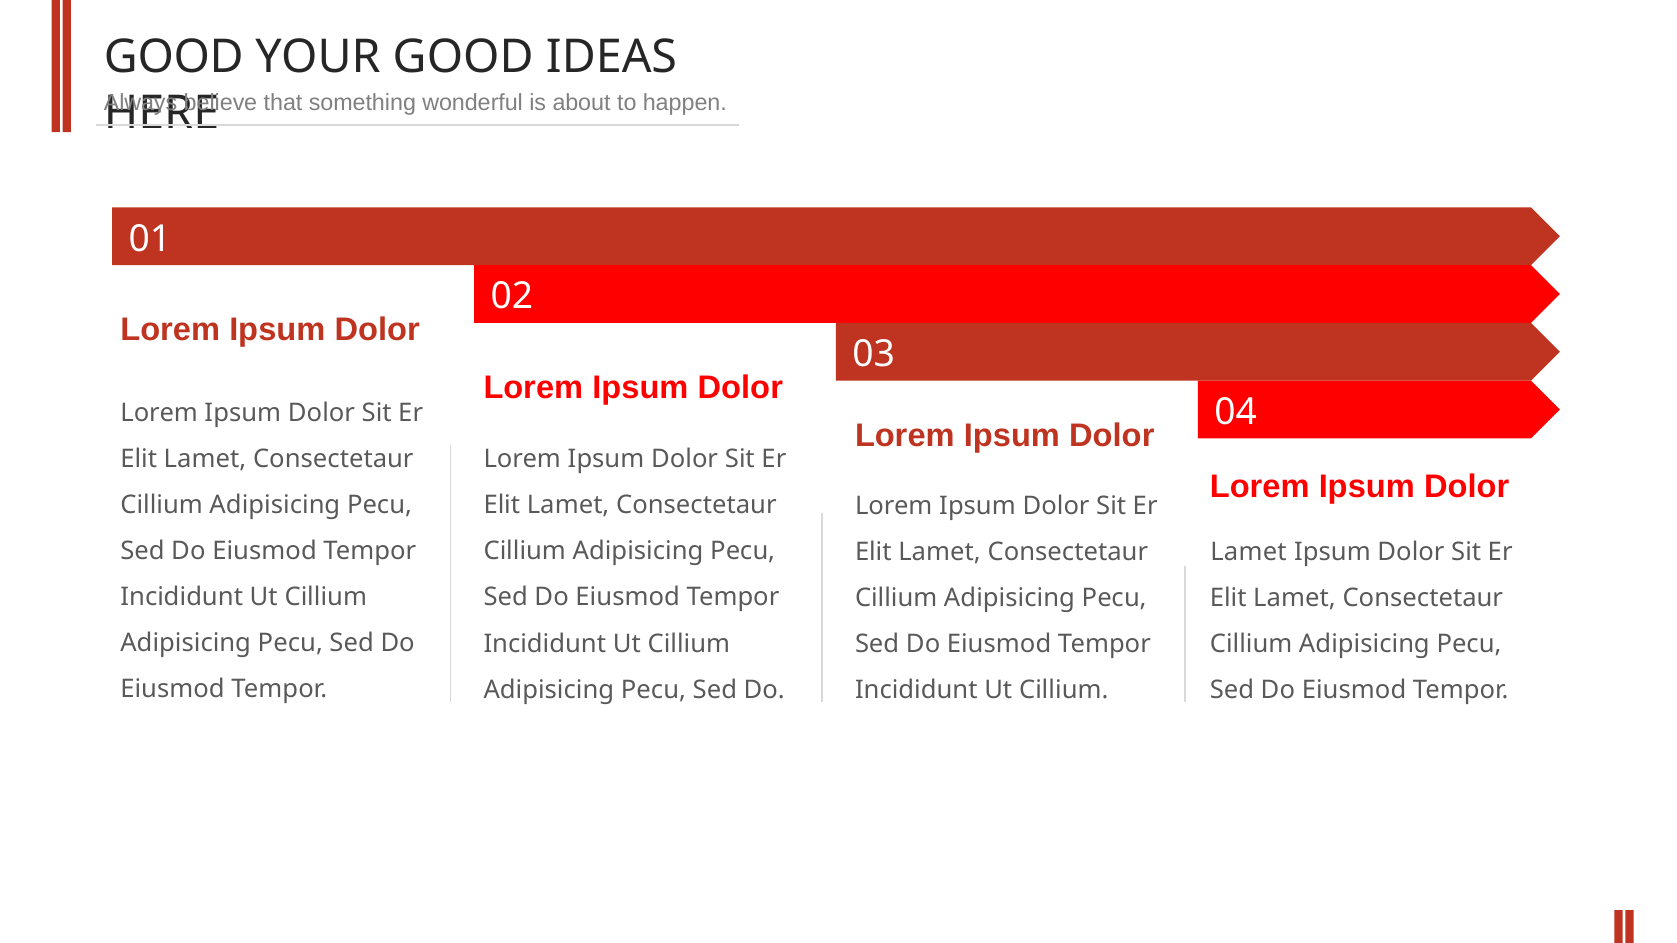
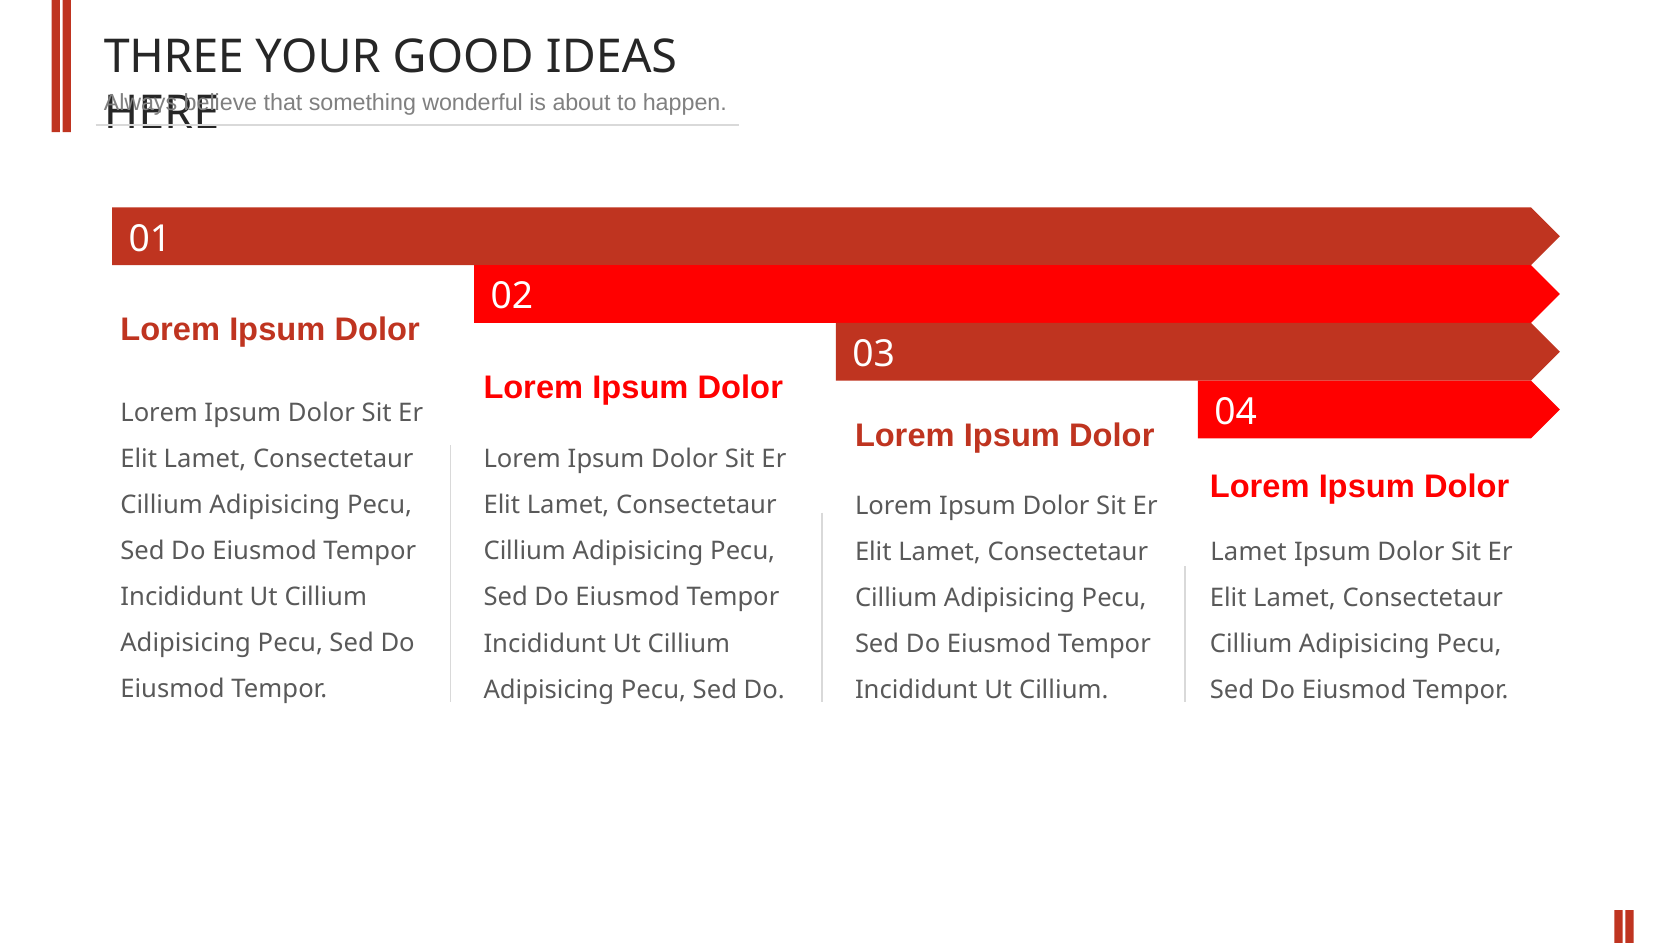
GOOD at (174, 57): GOOD -> THREE
